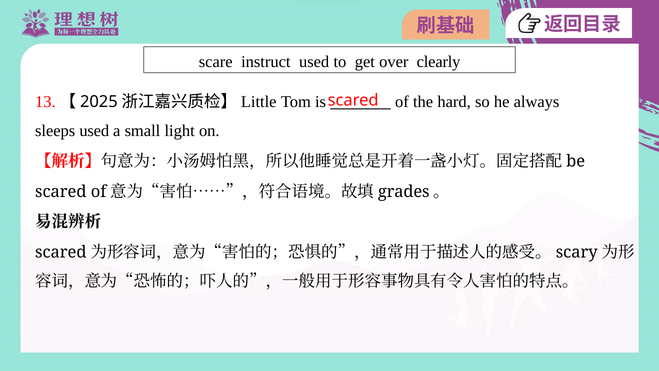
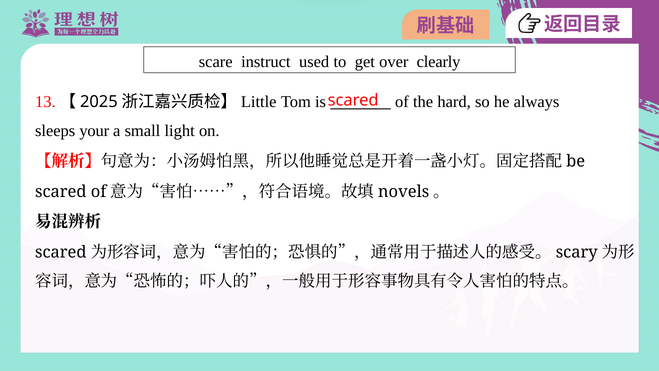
sleeps used: used -> your
grades: grades -> novels
